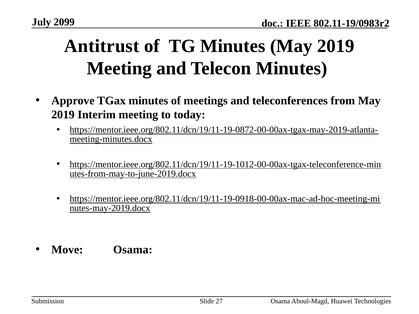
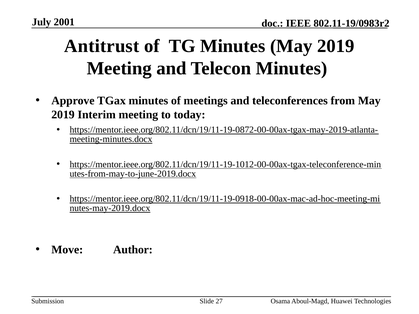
2099: 2099 -> 2001
Move Osama: Osama -> Author
